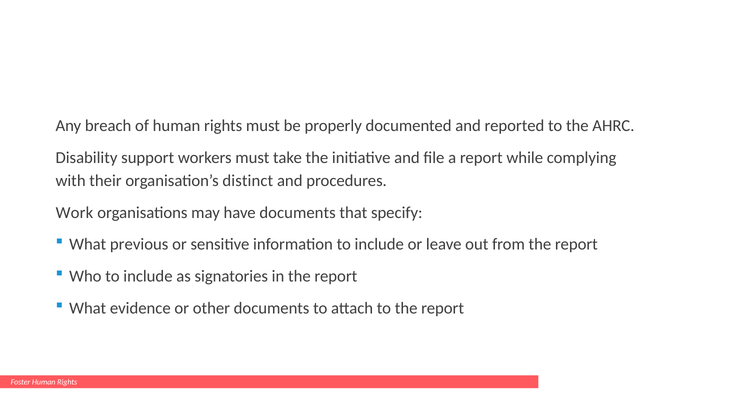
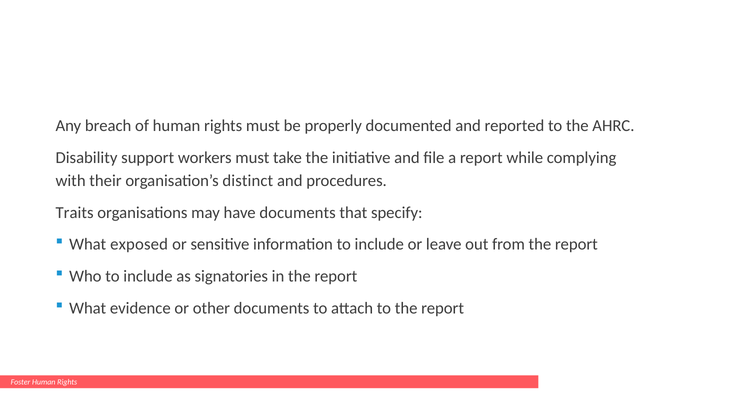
Work: Work -> Traits
previous: previous -> exposed
